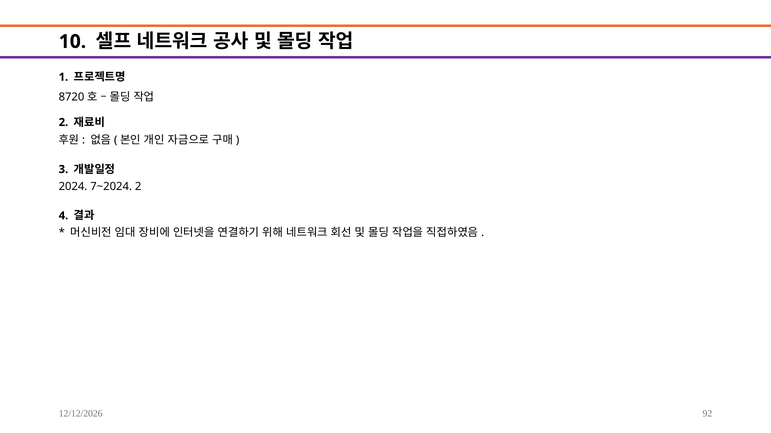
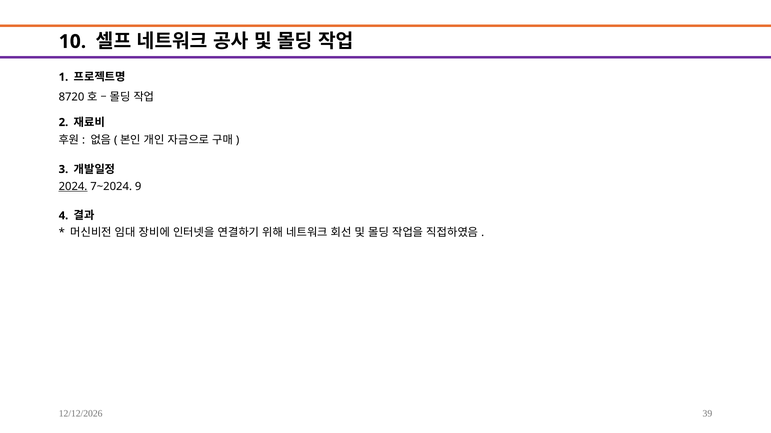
2024 underline: none -> present
7~2024 2: 2 -> 9
92: 92 -> 39
